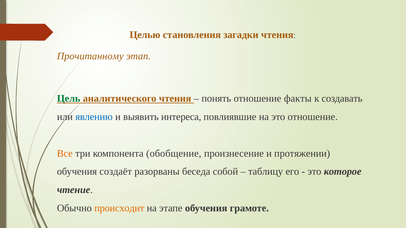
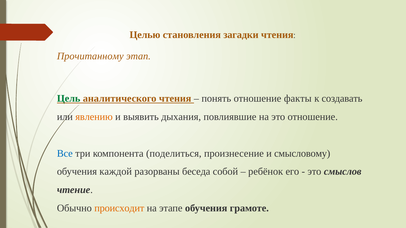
явлению colour: blue -> orange
интереса: интереса -> дыхания
Все colour: orange -> blue
обобщение: обобщение -> поделиться
протяжении: протяжении -> смысловому
создаёт: создаёт -> каждой
таблицу: таблицу -> ребёнок
которое: которое -> смыслов
